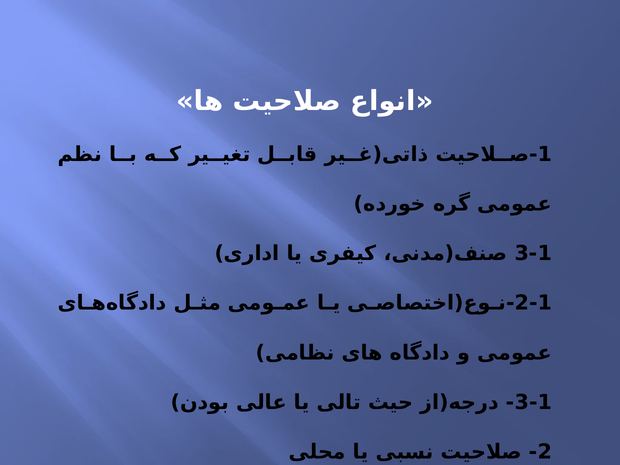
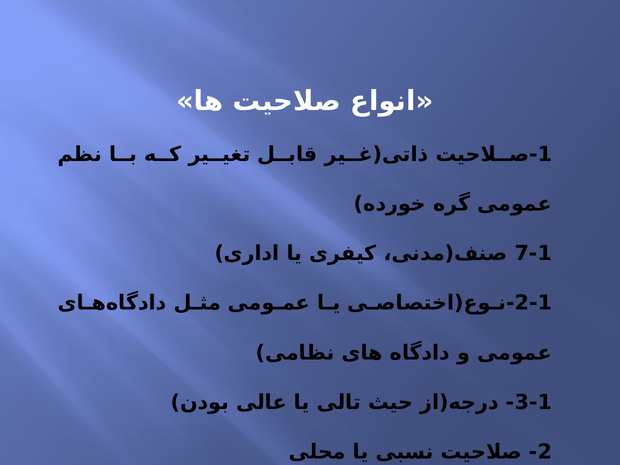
3-1 at (533, 254): 3-1 -> 7-1
